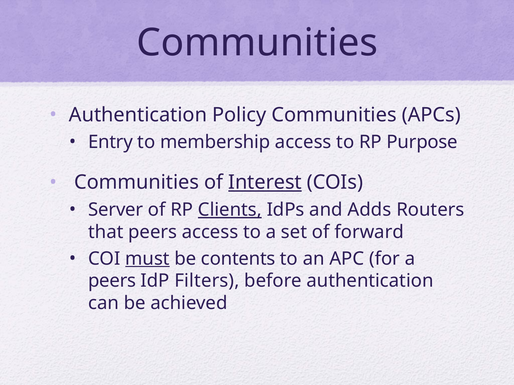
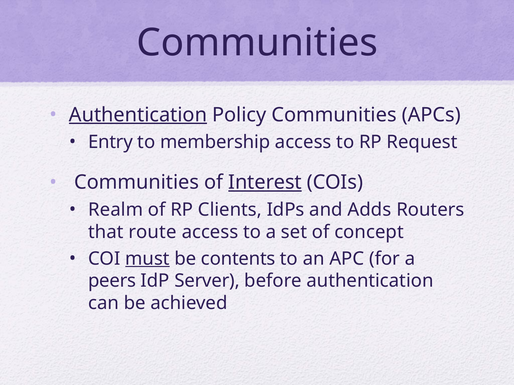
Authentication at (138, 115) underline: none -> present
Purpose: Purpose -> Request
Server: Server -> Realm
Clients underline: present -> none
that peers: peers -> route
forward: forward -> concept
Filters: Filters -> Server
